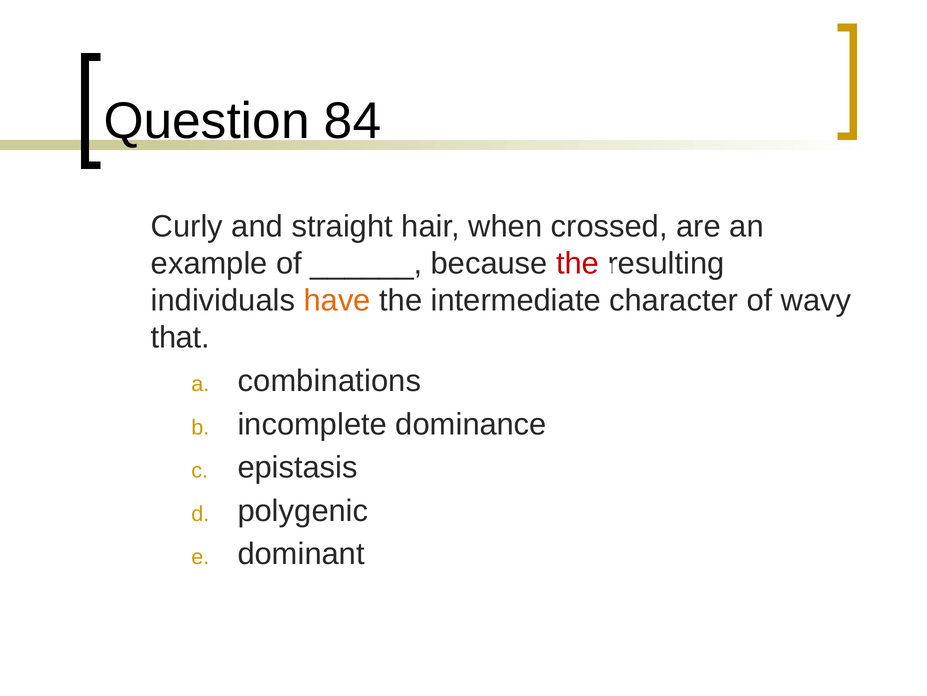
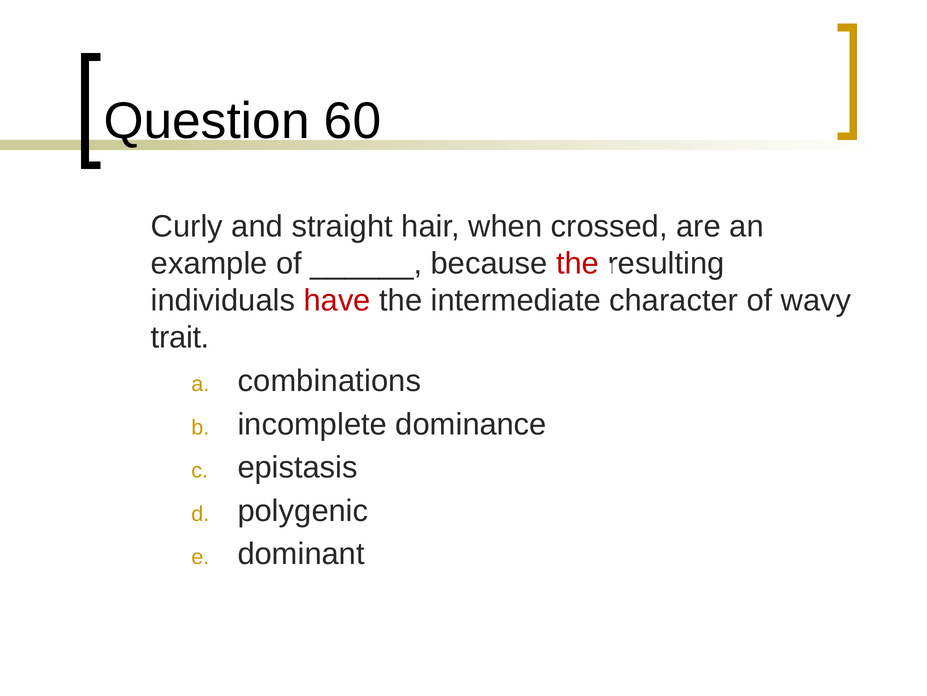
84: 84 -> 60
have colour: orange -> red
that: that -> trait
